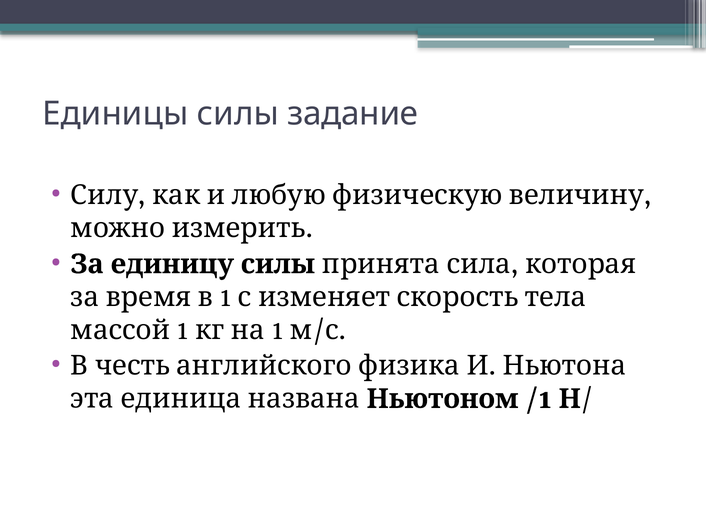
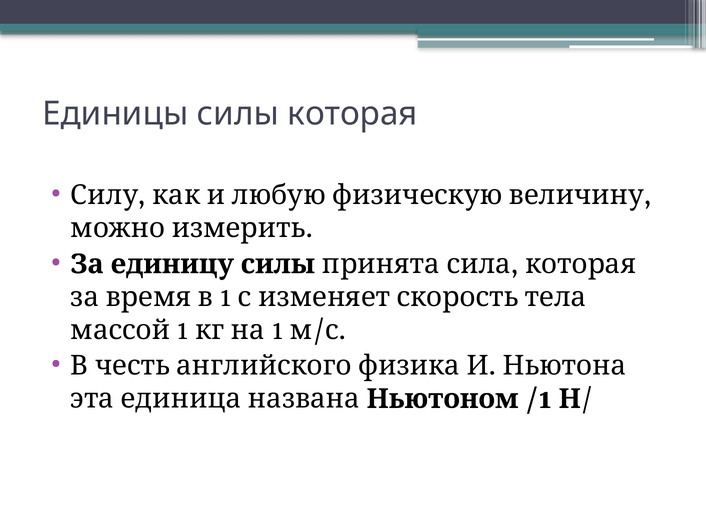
силы задание: задание -> которая
